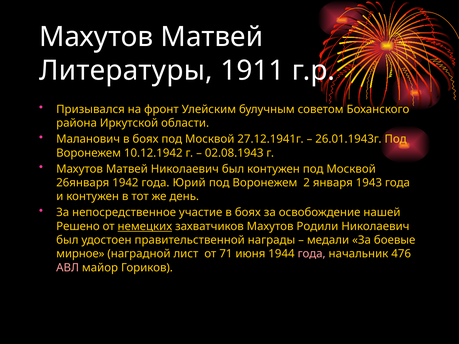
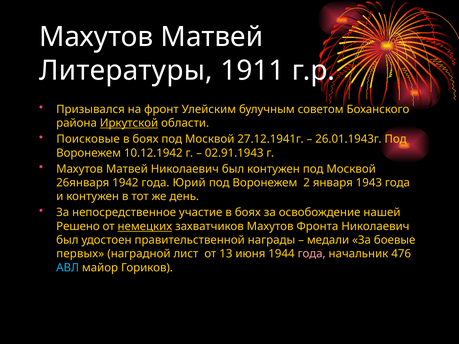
Иркутской underline: none -> present
Маланович: Маланович -> Поисковые
02.08.1943: 02.08.1943 -> 02.91.1943
Родили: Родили -> Фронта
мирное: мирное -> первых
71: 71 -> 13
АВЛ colour: pink -> light blue
